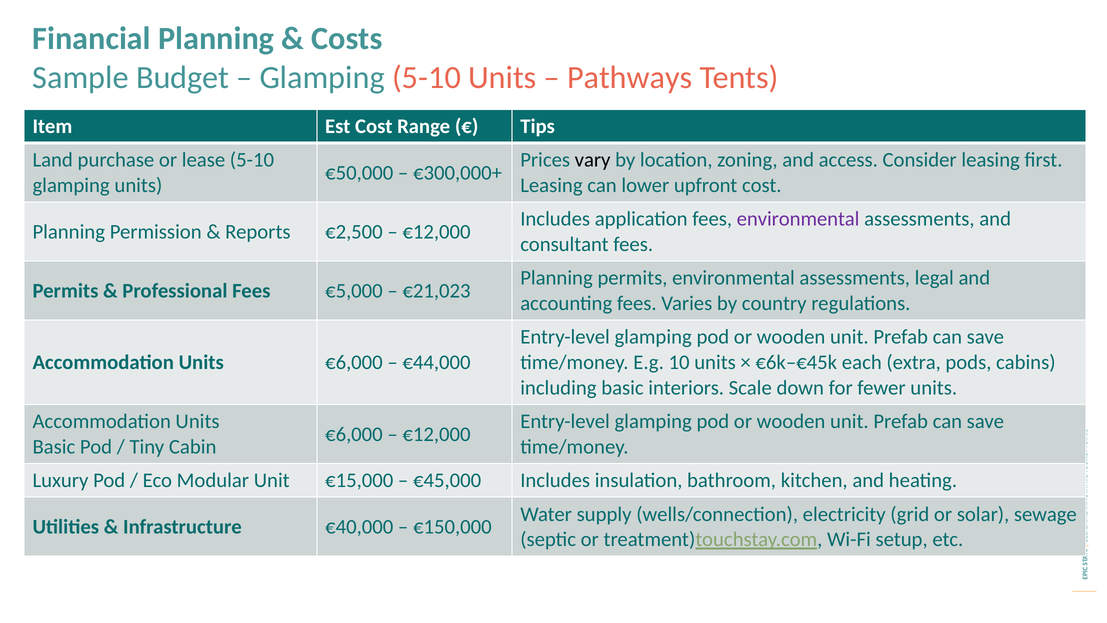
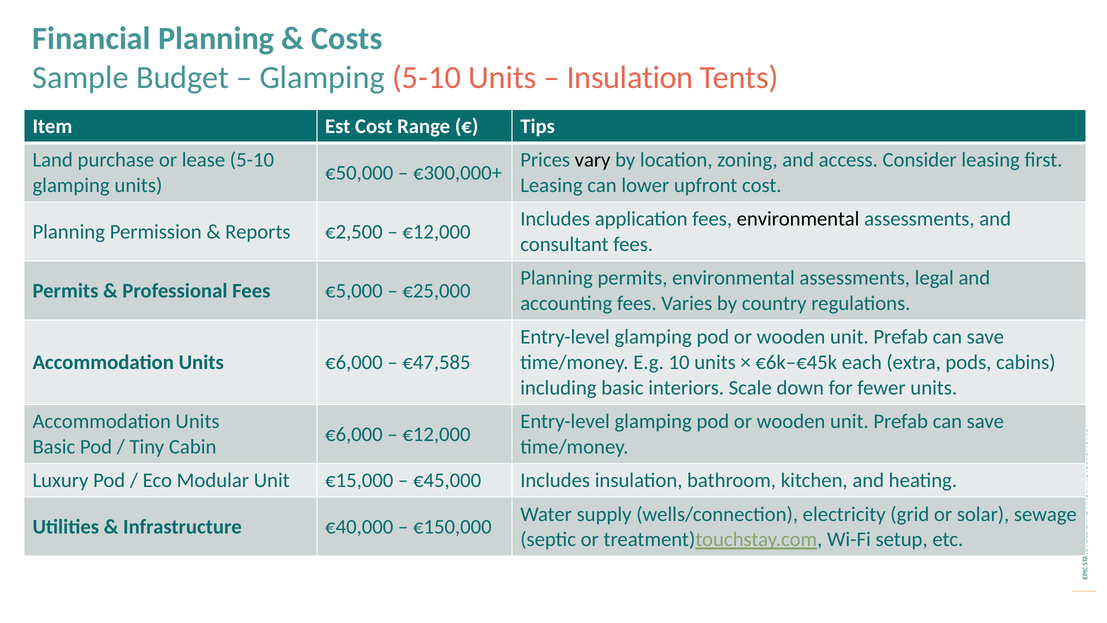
Pathways at (630, 77): Pathways -> Insulation
environmental at (798, 219) colour: purple -> black
€21,023: €21,023 -> €25,000
€44,000: €44,000 -> €47,585
